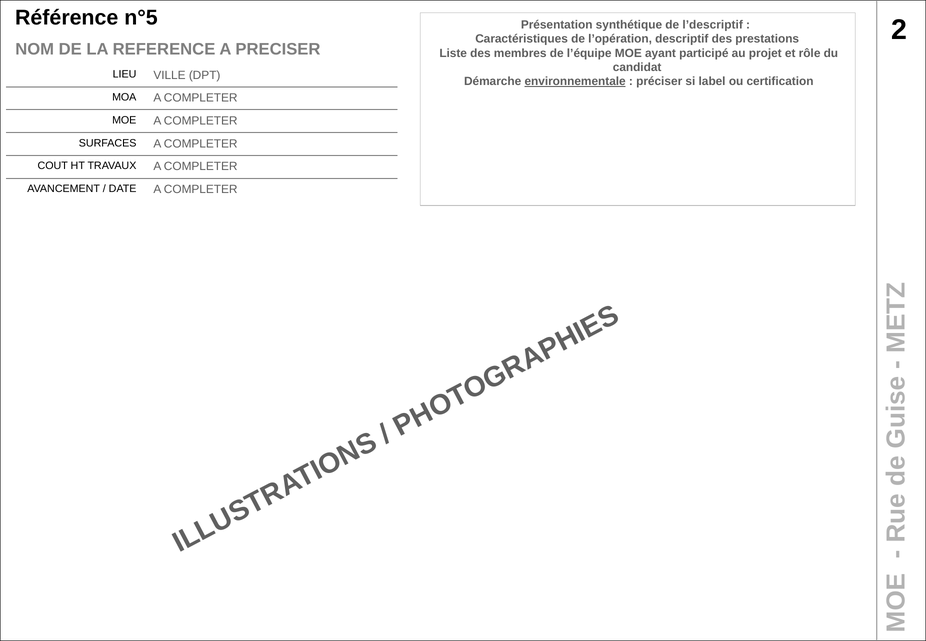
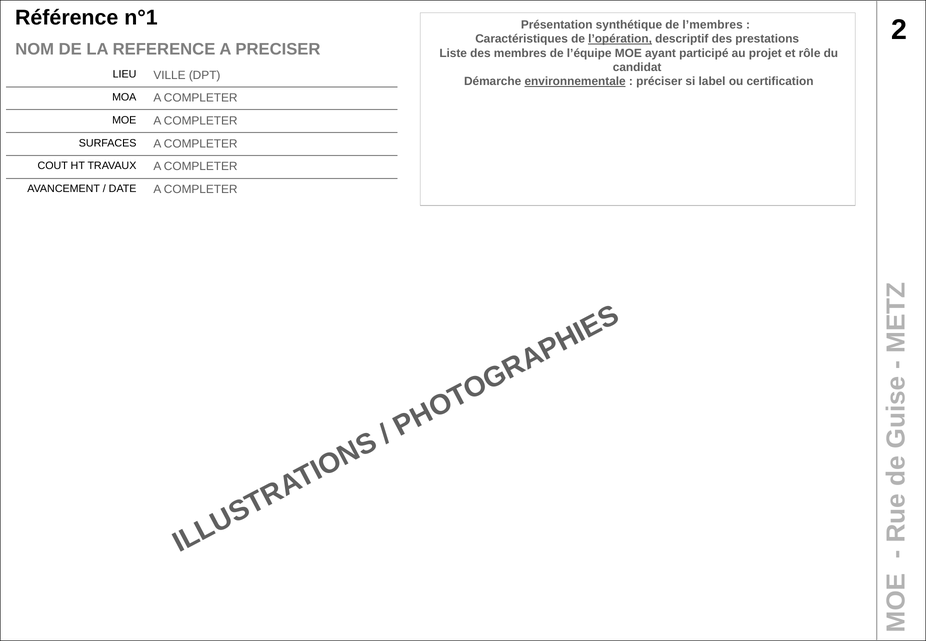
n°5: n°5 -> n°1
l’descriptif: l’descriptif -> l’membres
l’opération underline: none -> present
